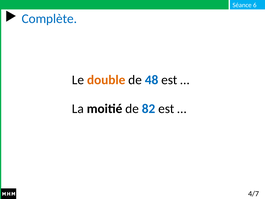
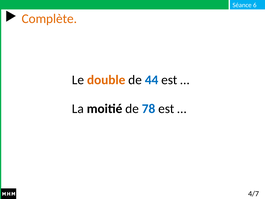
Complète colour: blue -> orange
48: 48 -> 44
82: 82 -> 78
